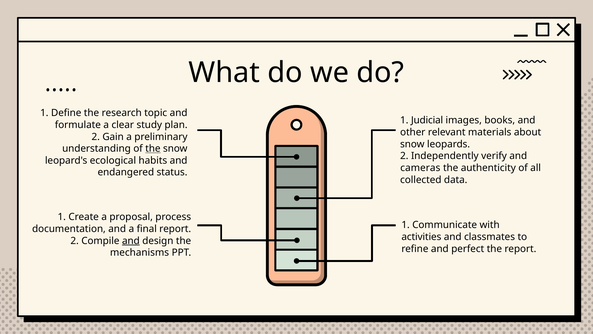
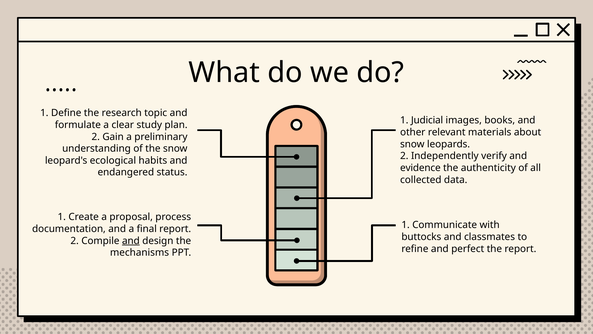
the at (153, 148) underline: present -> none
cameras: cameras -> evidence
activities: activities -> buttocks
